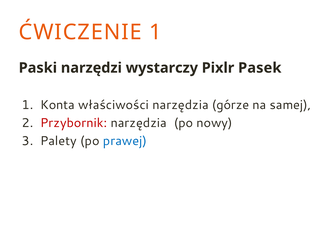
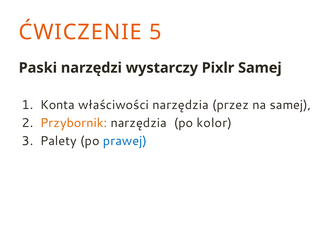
ĆWICZENIE 1: 1 -> 5
Pixlr Pasek: Pasek -> Samej
górze: górze -> przez
Przybornik colour: red -> orange
nowy: nowy -> kolor
